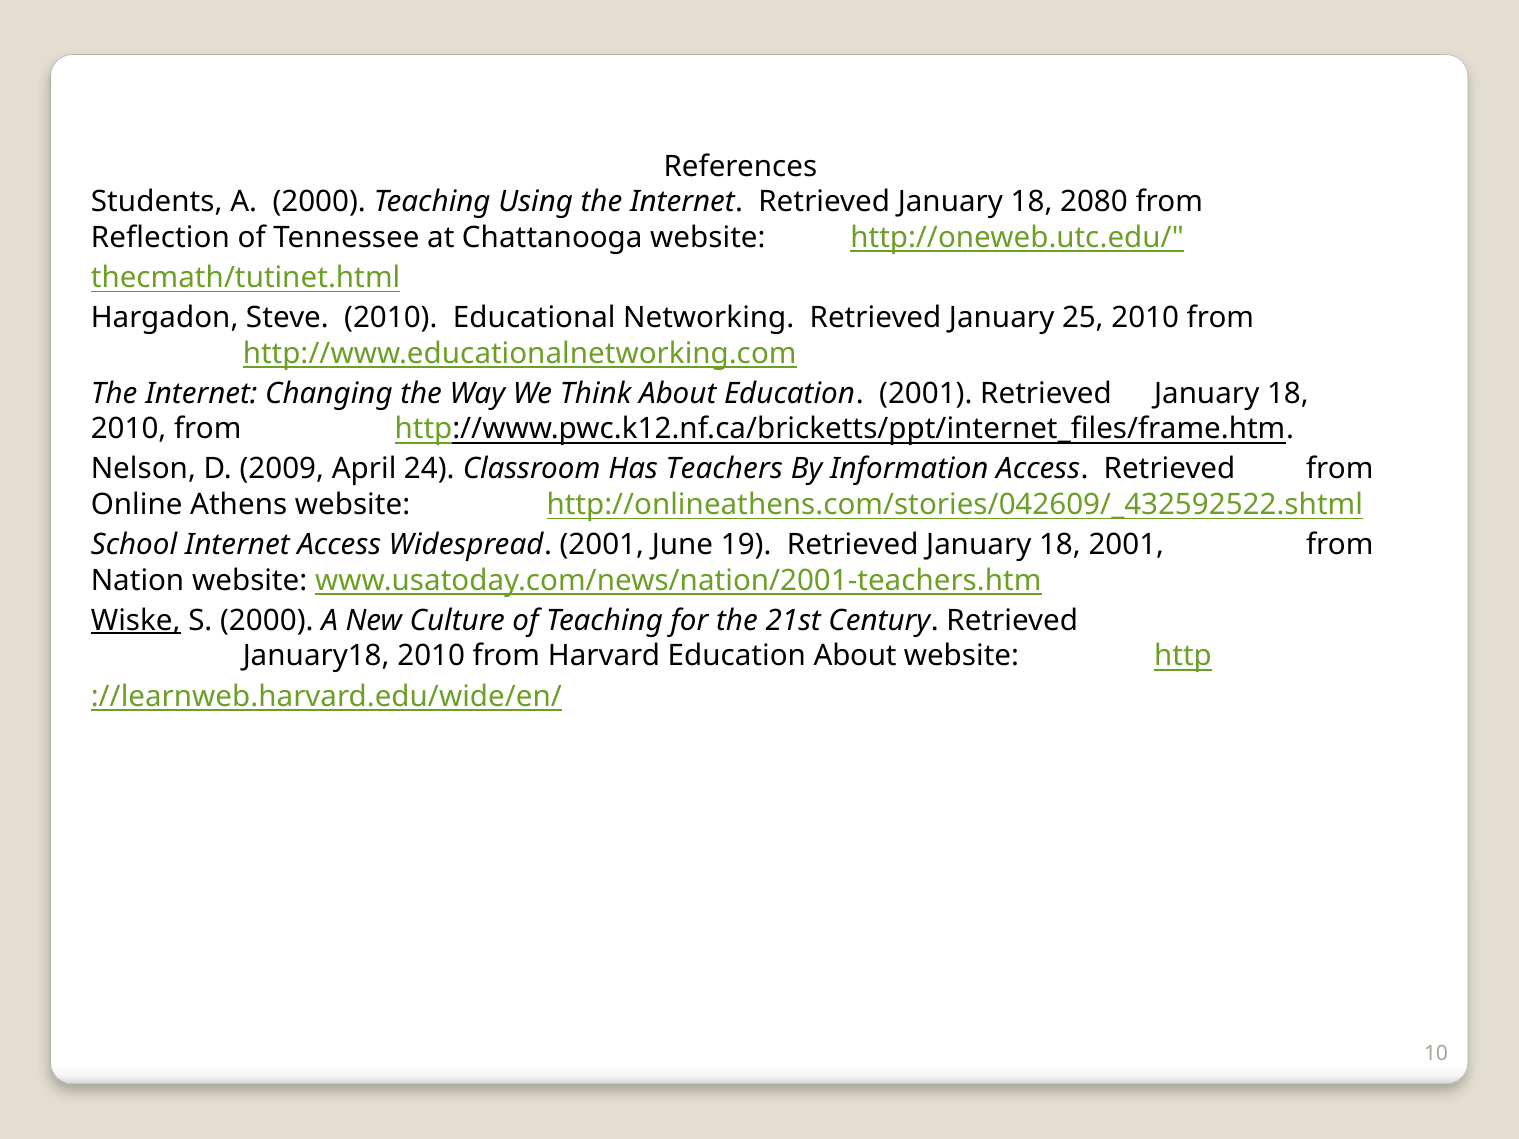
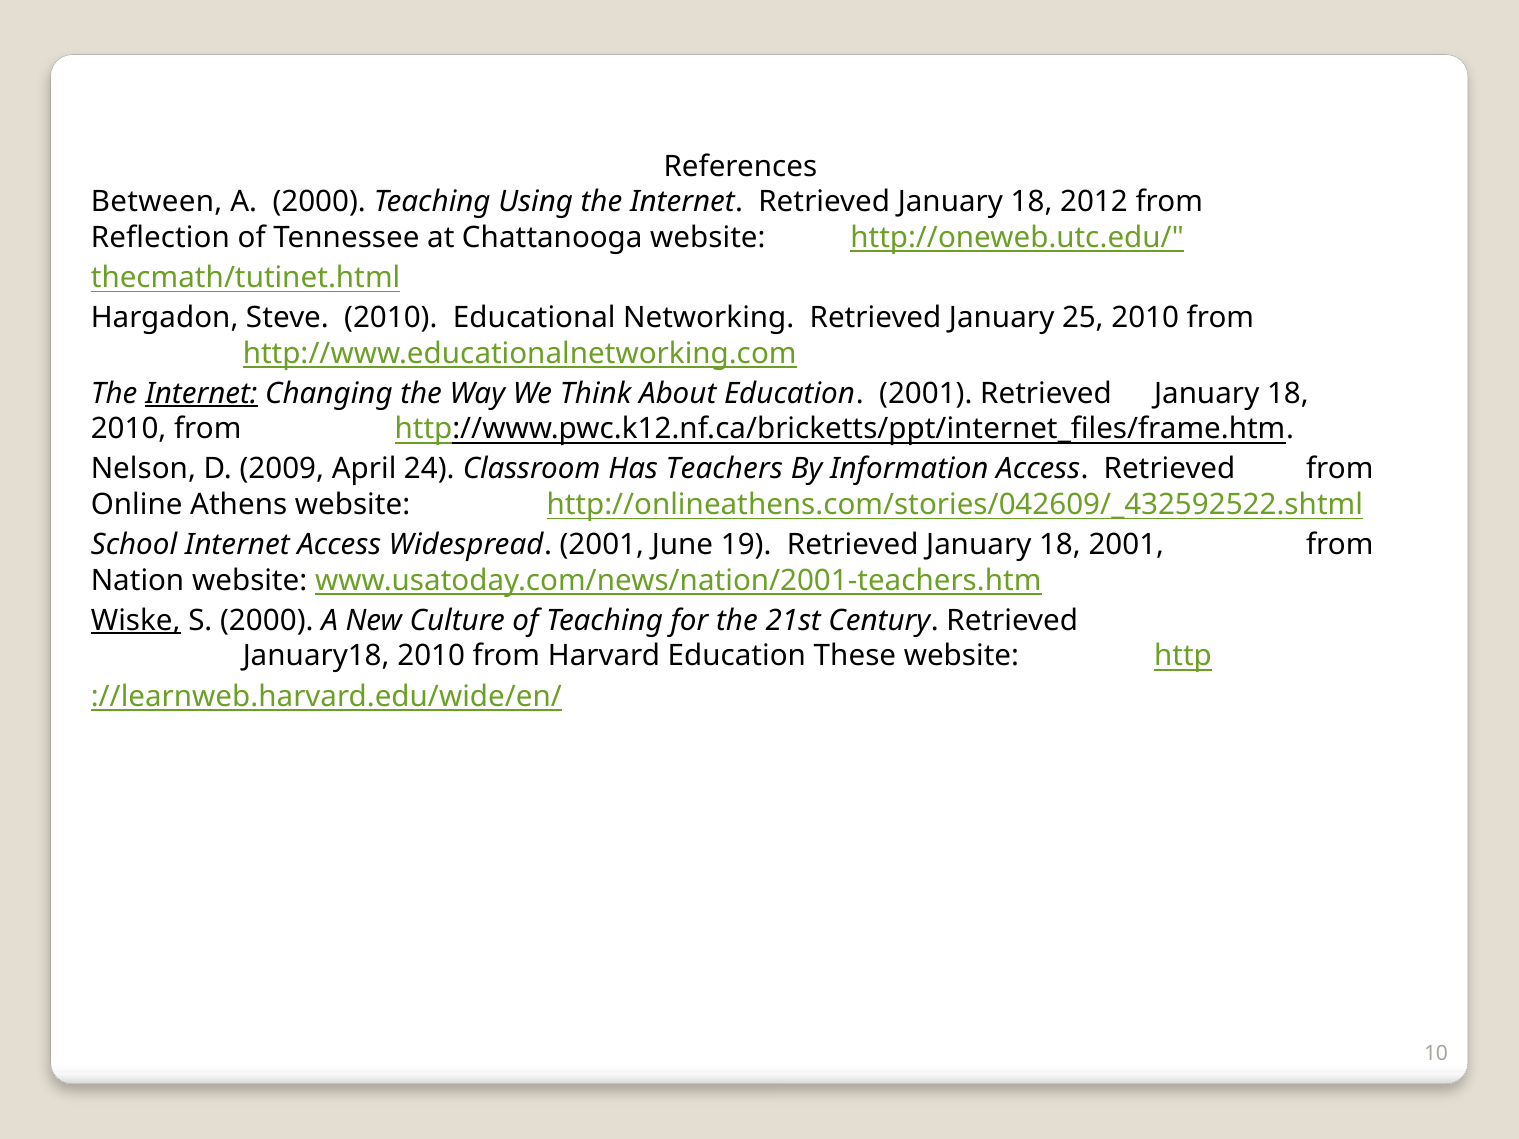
Students: Students -> Between
2080: 2080 -> 2012
Internet at (201, 394) underline: none -> present
Education About: About -> These
